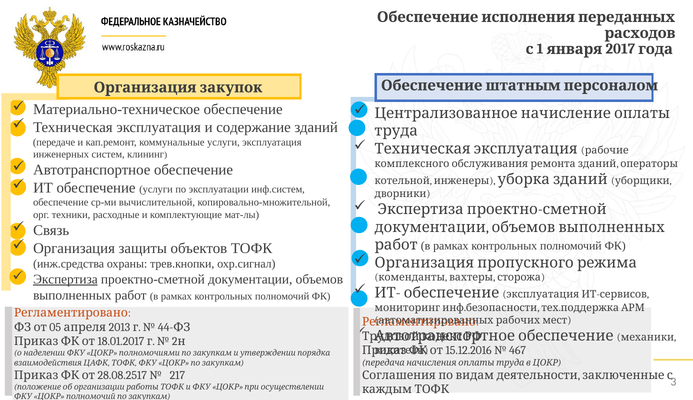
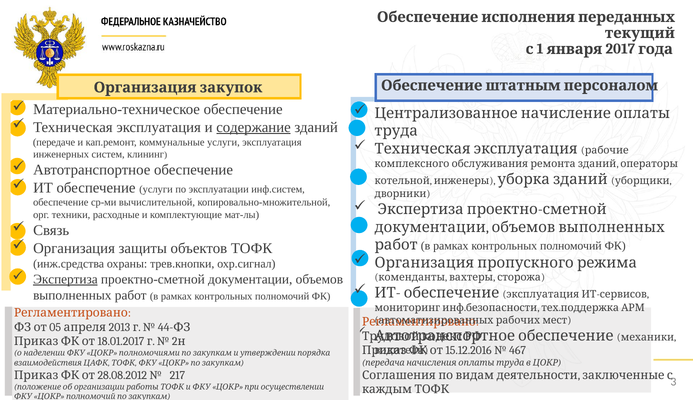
расходов: расходов -> текущий
содержание underline: none -> present
28.08.2517: 28.08.2517 -> 28.08.2012
